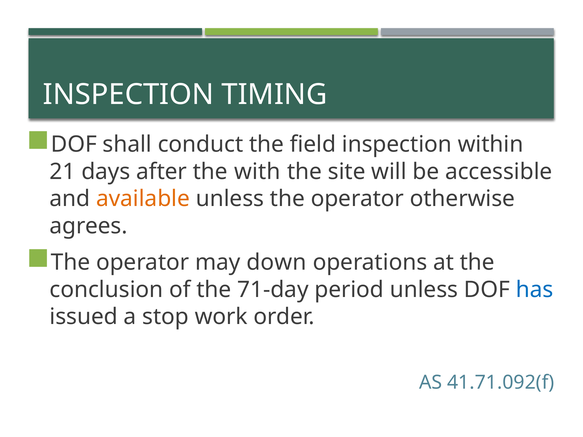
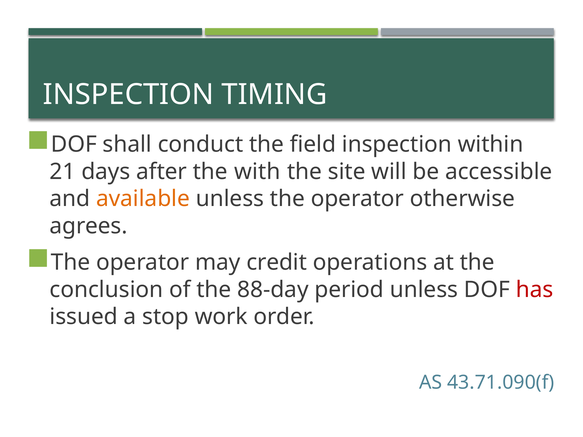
down: down -> credit
71‑day: 71‑day -> 88‑day
has colour: blue -> red
41.71.092(f: 41.71.092(f -> 43.71.090(f
